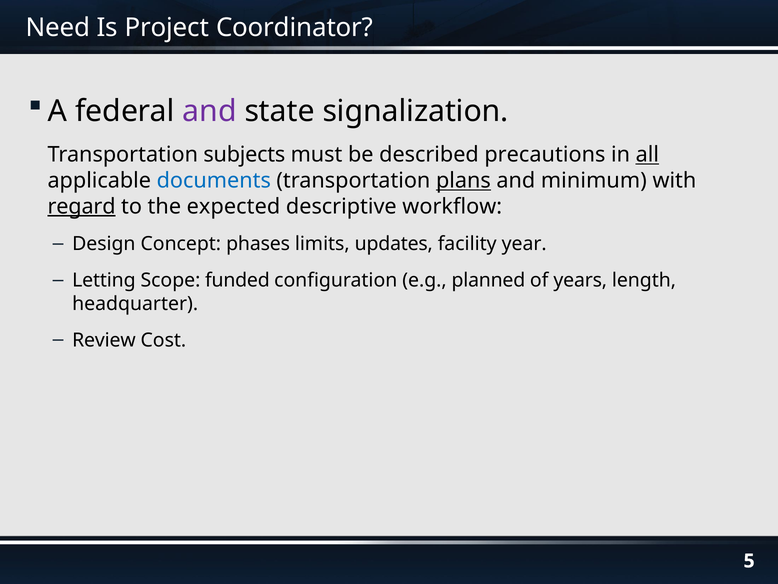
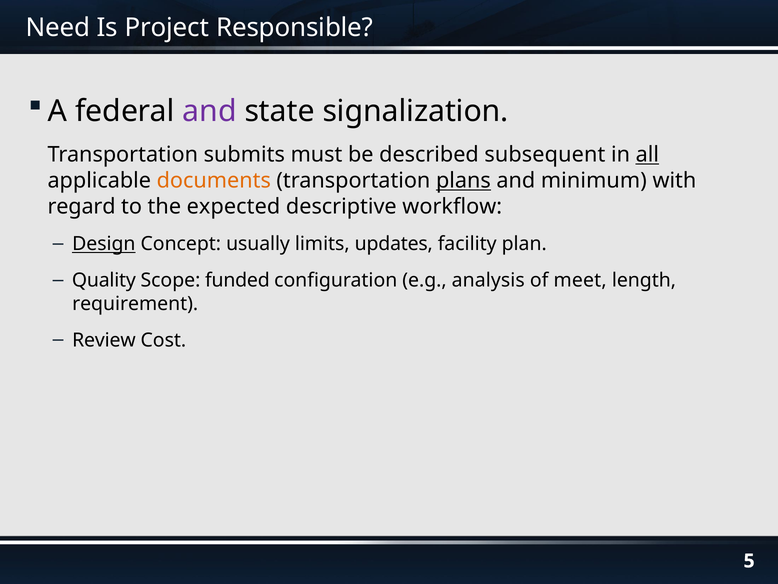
Coordinator: Coordinator -> Responsible
subjects: subjects -> submits
precautions: precautions -> subsequent
documents colour: blue -> orange
regard underline: present -> none
Design underline: none -> present
phases: phases -> usually
year: year -> plan
Letting: Letting -> Quality
planned: planned -> analysis
years: years -> meet
headquarter: headquarter -> requirement
